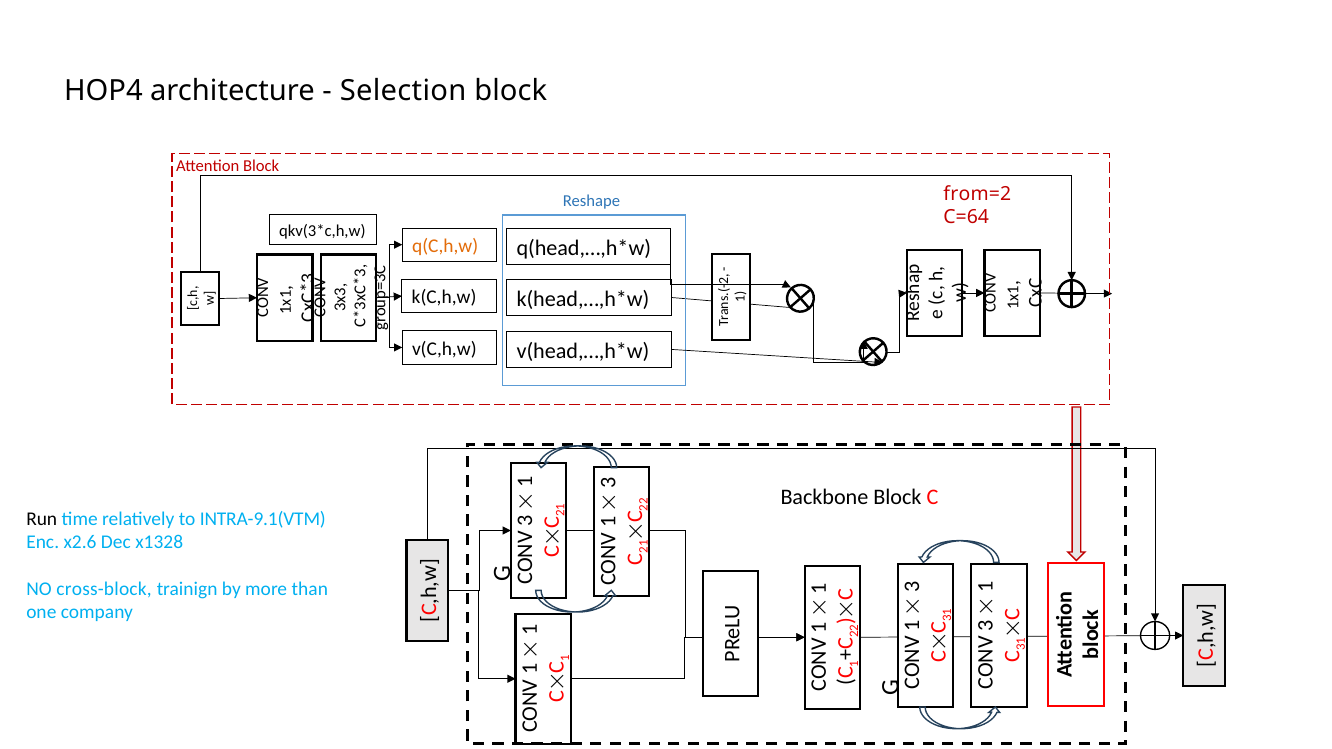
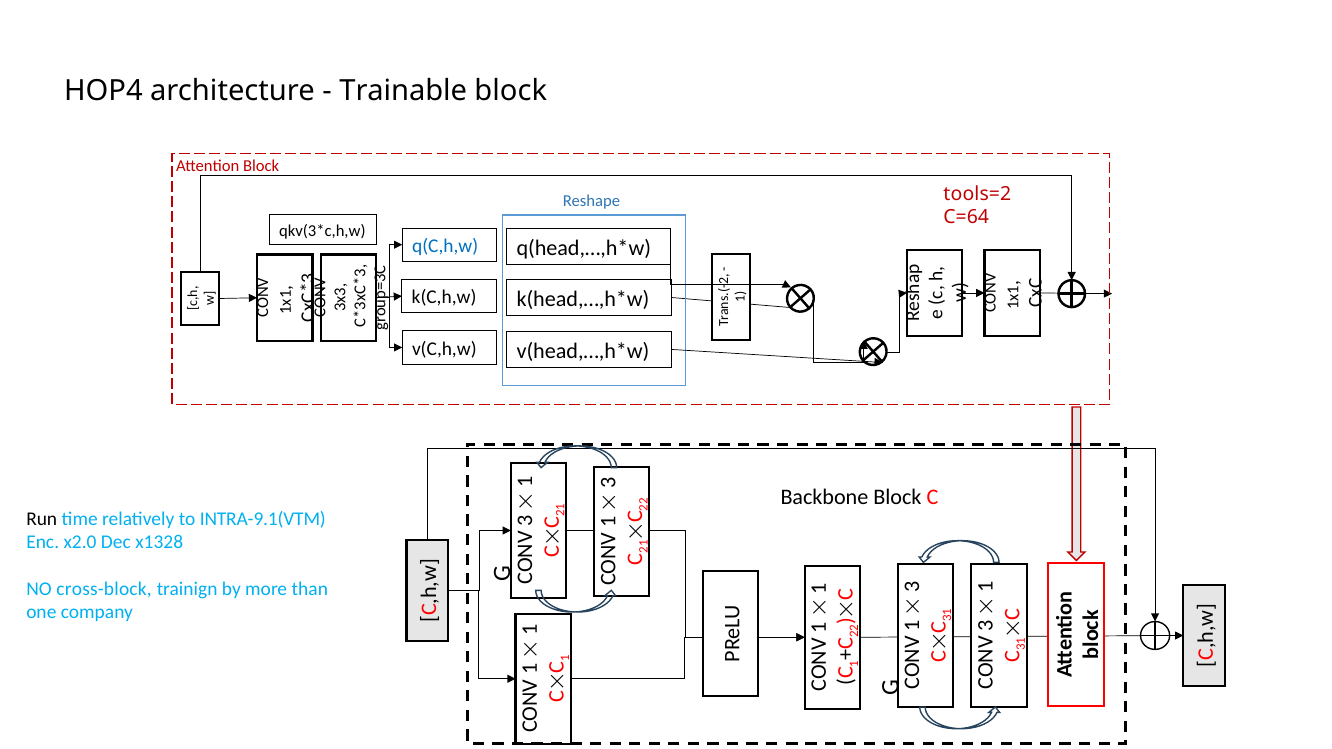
Selection: Selection -> Trainable
from=2: from=2 -> tools=2
q(C,h,w colour: orange -> blue
x2.6: x2.6 -> x2.0
